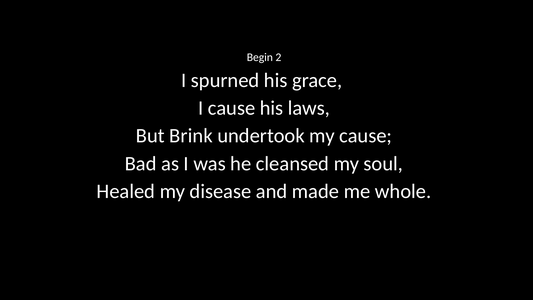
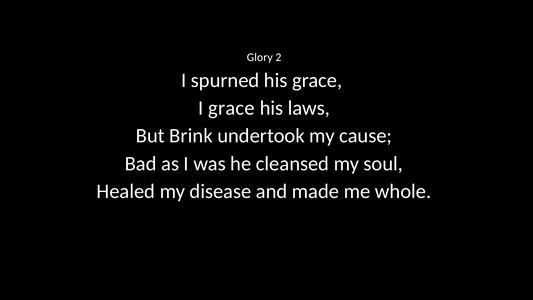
Begin: Begin -> Glory
I cause: cause -> grace
